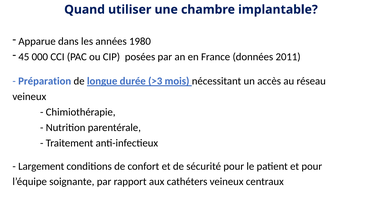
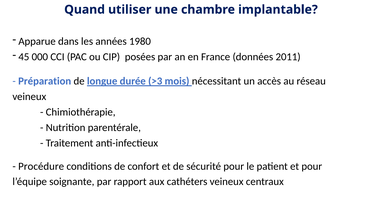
Largement: Largement -> Procédure
